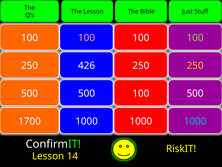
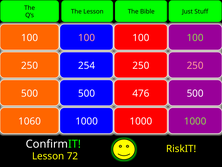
426: 426 -> 254
250 at (195, 65) colour: yellow -> pink
500 100: 100 -> 476
1700: 1700 -> 1060
1000 at (195, 121) colour: light blue -> light green
14: 14 -> 72
